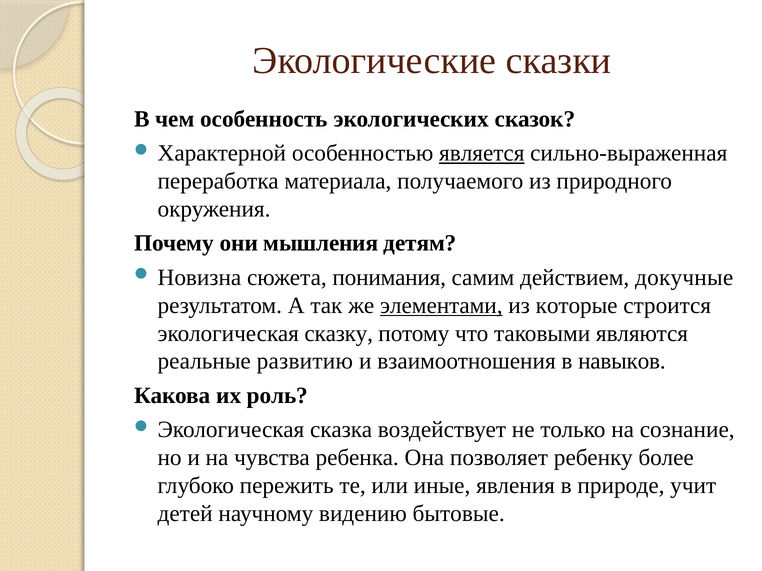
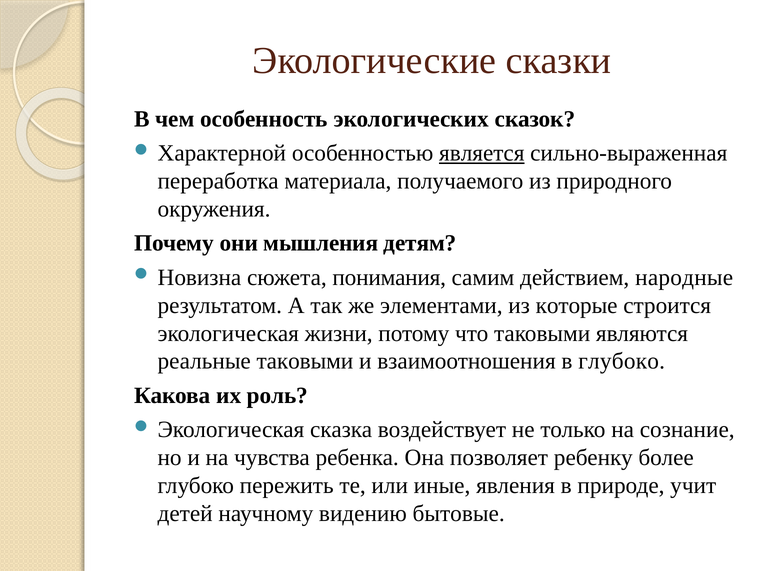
докучные: докучные -> народные
элементами underline: present -> none
сказку: сказку -> жизни
реальные развитию: развитию -> таковыми
в навыков: навыков -> глубоко
